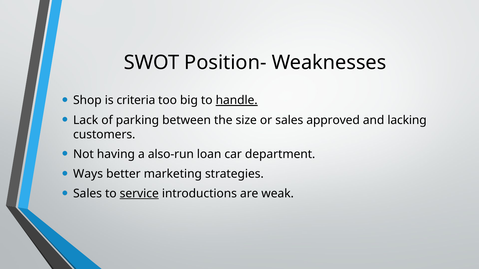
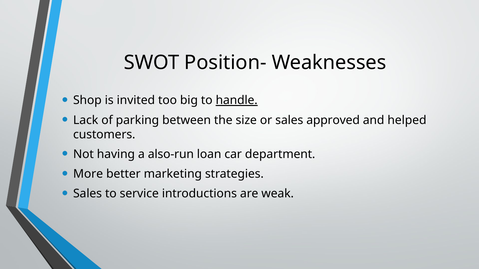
criteria: criteria -> invited
lacking: lacking -> helped
Ways: Ways -> More
service underline: present -> none
